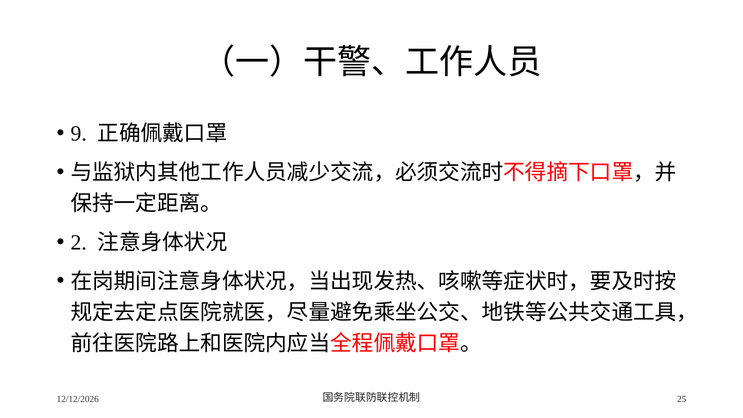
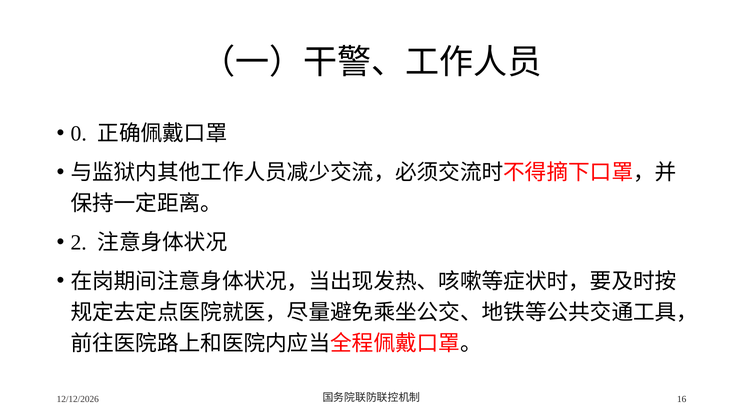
9: 9 -> 0
25: 25 -> 16
